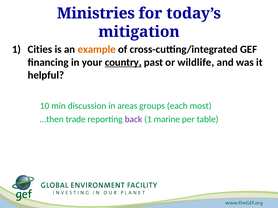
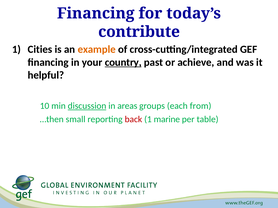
Ministries at (96, 13): Ministries -> Financing
mitigation: mitigation -> contribute
wildlife: wildlife -> achieve
discussion underline: none -> present
most: most -> from
trade: trade -> small
back colour: purple -> red
